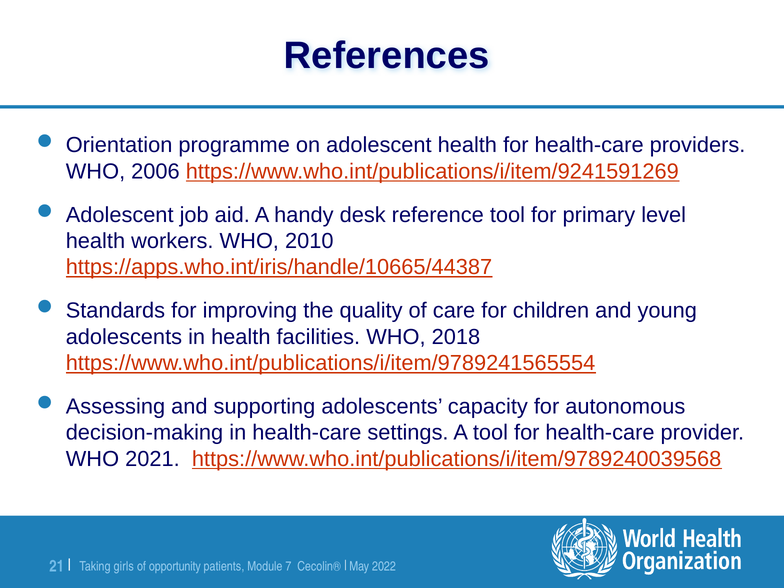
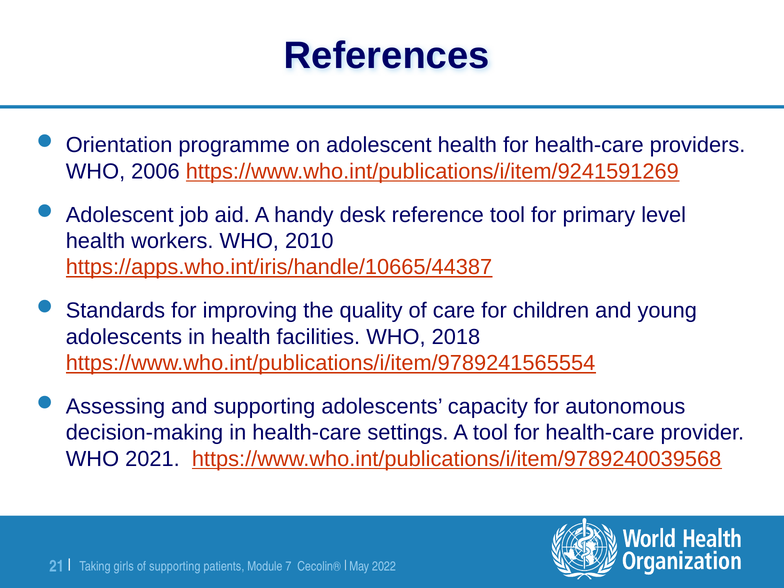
of opportunity: opportunity -> supporting
